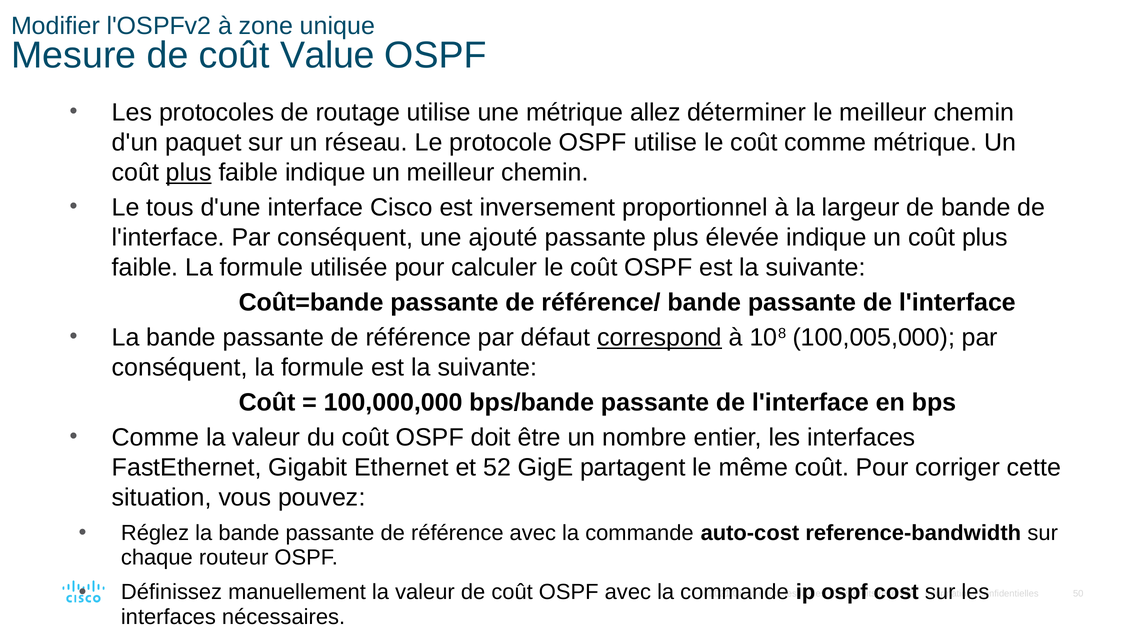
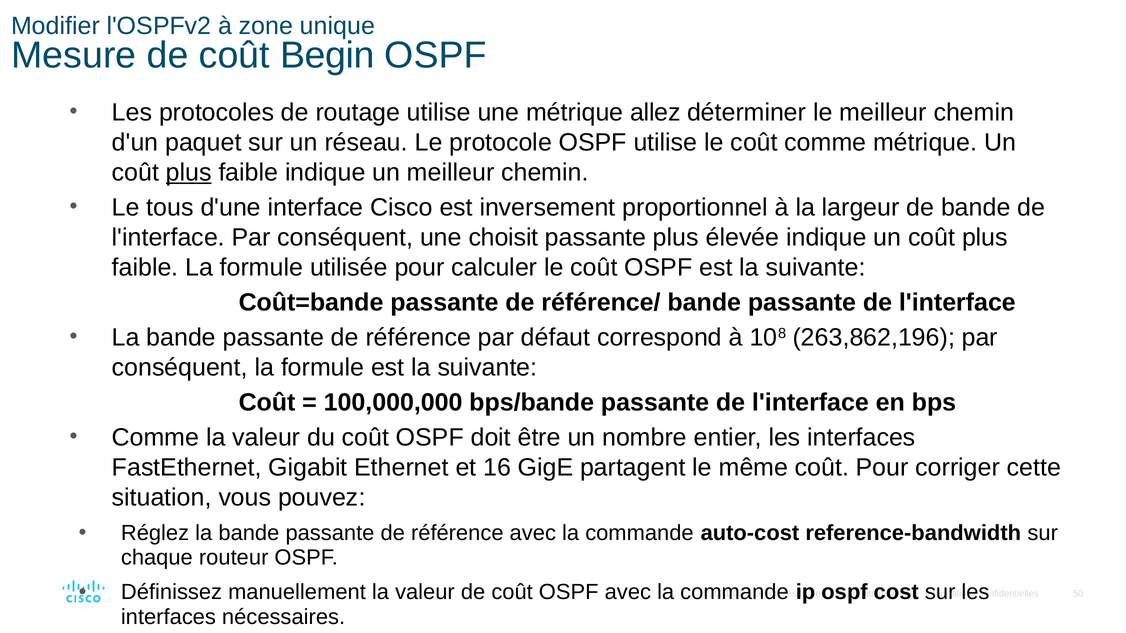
Value: Value -> Begin
ajouté: ajouté -> choisit
correspond underline: present -> none
100,005,000: 100,005,000 -> 263,862,196
52: 52 -> 16
